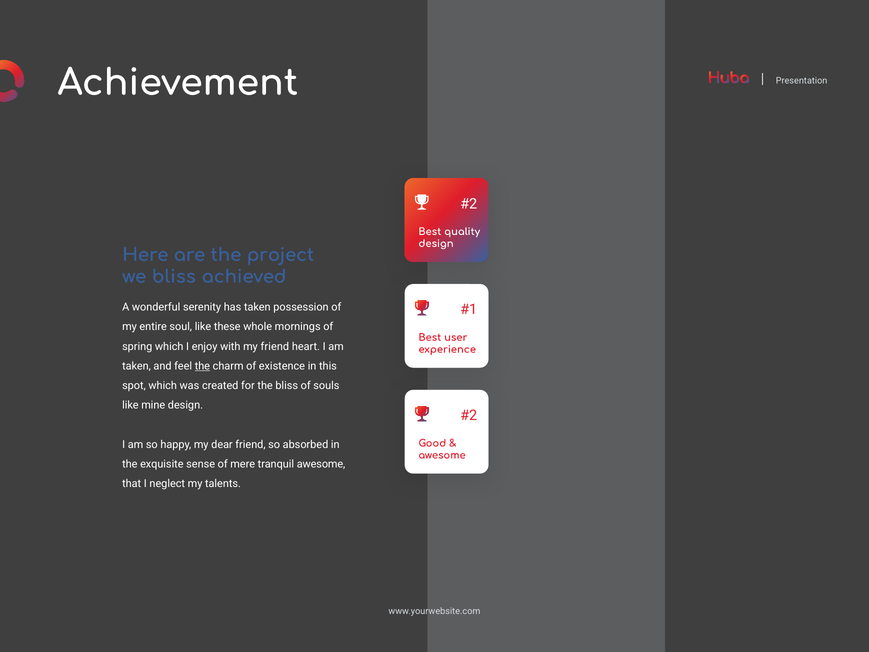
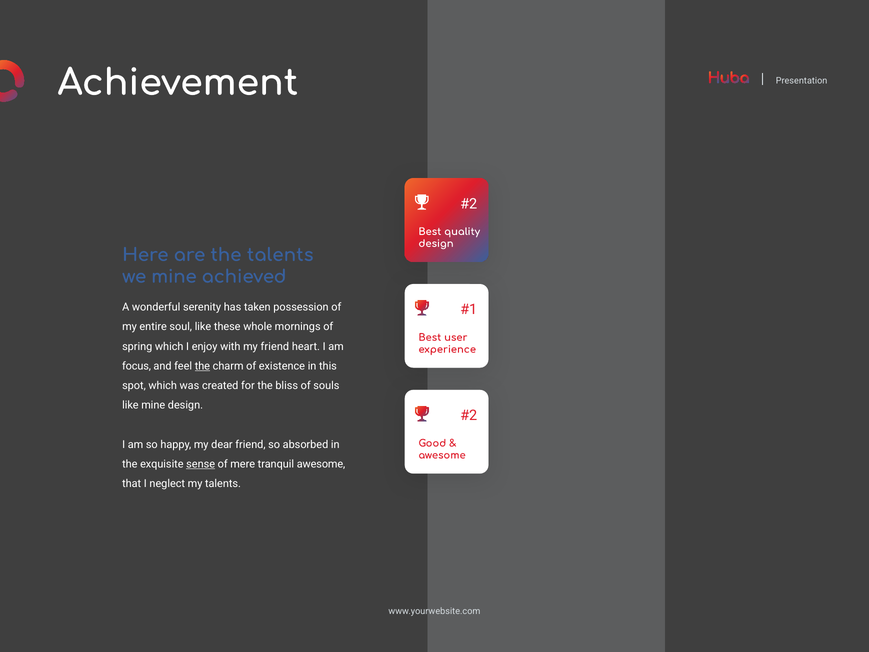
the project: project -> talents
we bliss: bliss -> mine
taken at (136, 366): taken -> focus
sense underline: none -> present
